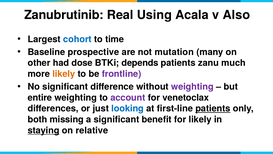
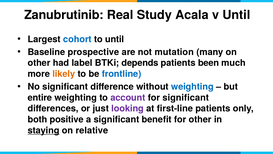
Using: Using -> Study
v Also: Also -> Until
to time: time -> until
dose: dose -> label
zanu: zanu -> been
frontline colour: purple -> blue
weighting at (192, 86) colour: purple -> blue
for venetoclax: venetoclax -> significant
looking colour: blue -> purple
patients at (213, 108) underline: present -> none
missing: missing -> positive
for likely: likely -> other
